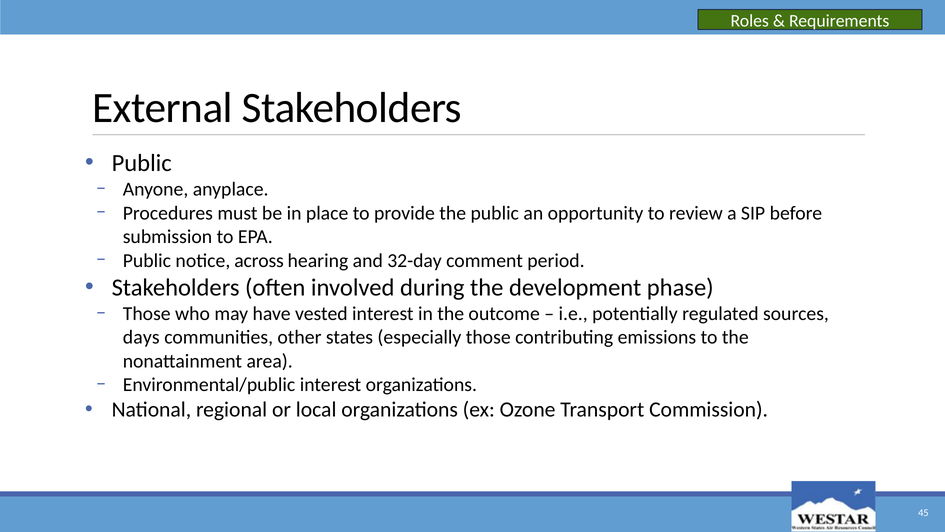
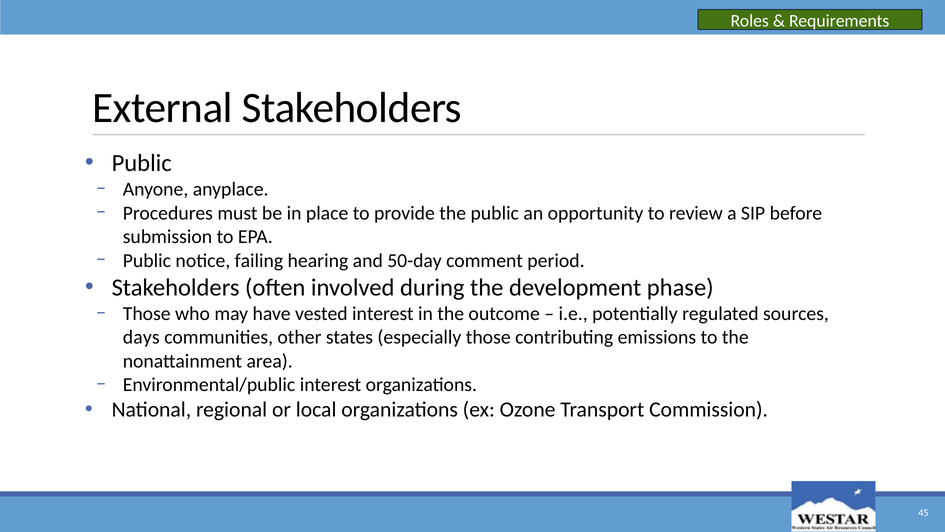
across: across -> failing
32-day: 32-day -> 50-day
